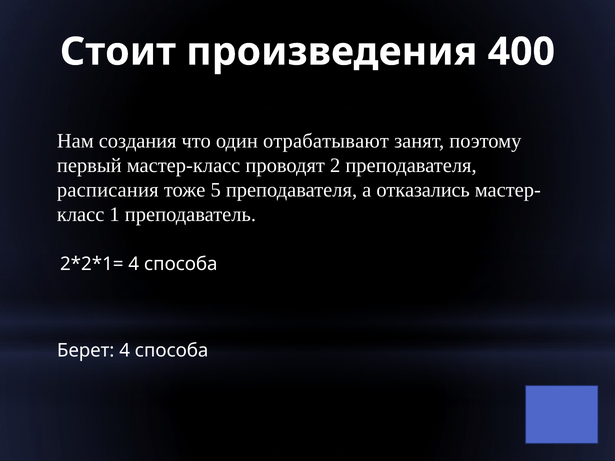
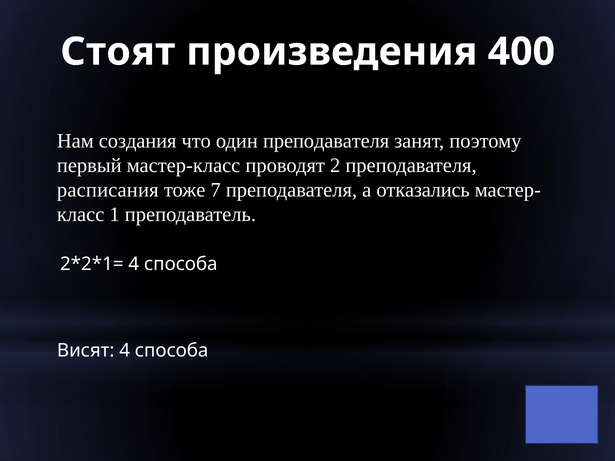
Стоит: Стоит -> Стоят
один отрабатывают: отрабатывают -> преподавателя
5: 5 -> 7
Берет: Берет -> Висят
